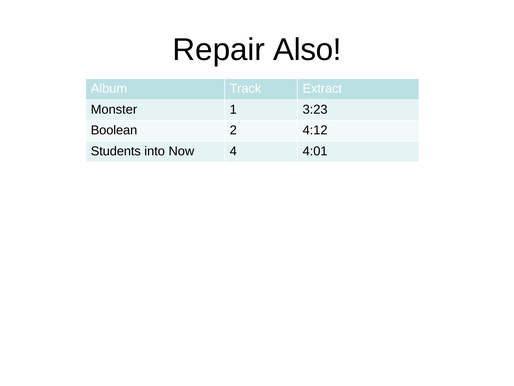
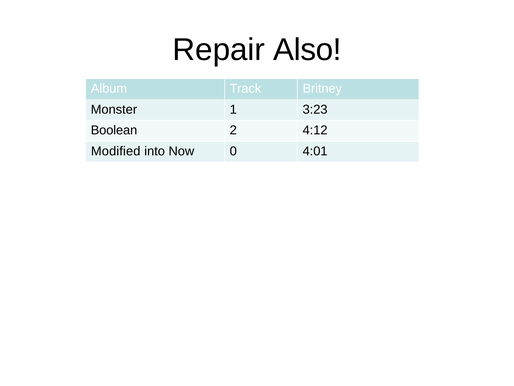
Extract: Extract -> Britney
Students: Students -> Modified
4: 4 -> 0
